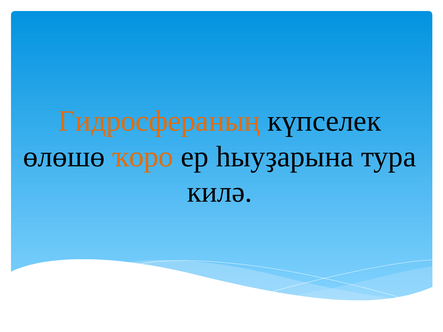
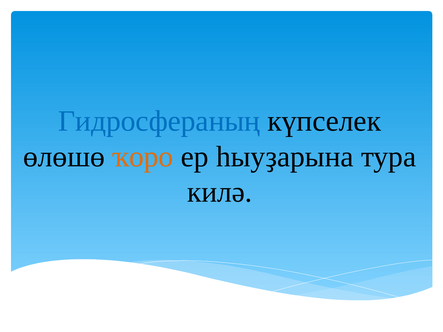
Гидросфераның colour: orange -> blue
